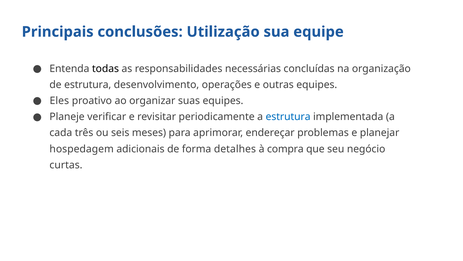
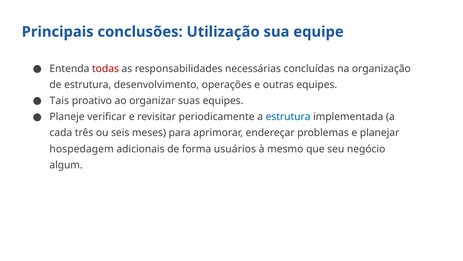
todas colour: black -> red
Eles: Eles -> Tais
detalhes: detalhes -> usuários
compra: compra -> mesmo
curtas: curtas -> algum
